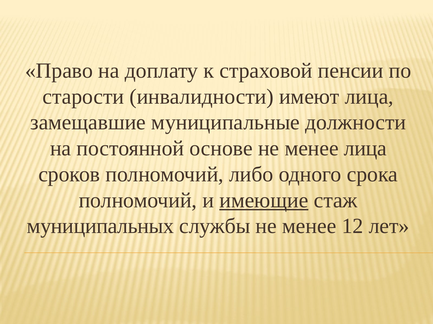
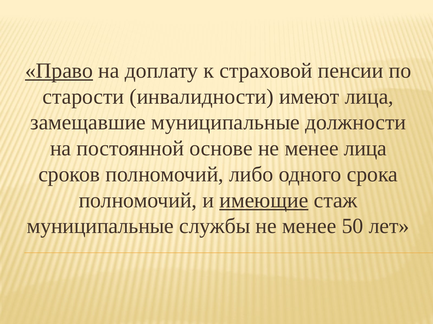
Право underline: none -> present
муниципальных at (100, 227): муниципальных -> муниципальные
12: 12 -> 50
